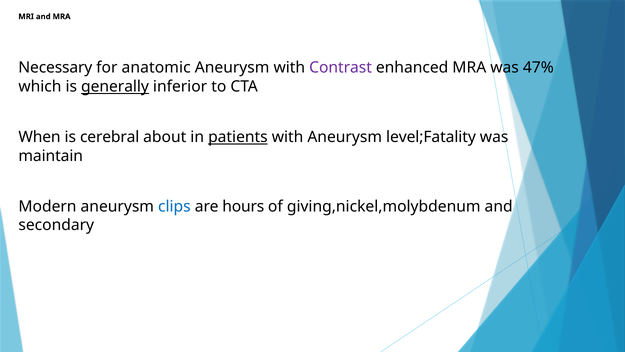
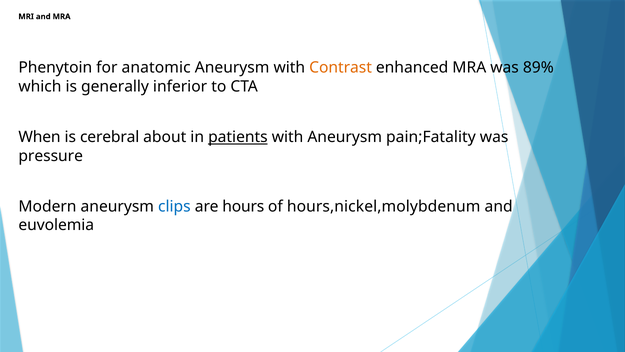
Necessary: Necessary -> Phenytoin
Contrast colour: purple -> orange
47%: 47% -> 89%
generally underline: present -> none
level;Fatality: level;Fatality -> pain;Fatality
maintain: maintain -> pressure
giving,nickel,molybdenum: giving,nickel,molybdenum -> hours,nickel,molybdenum
secondary: secondary -> euvolemia
